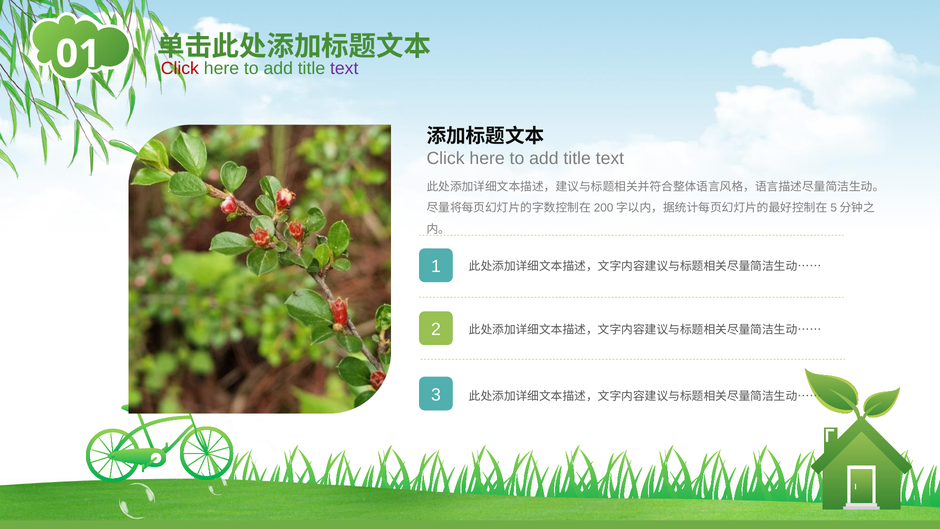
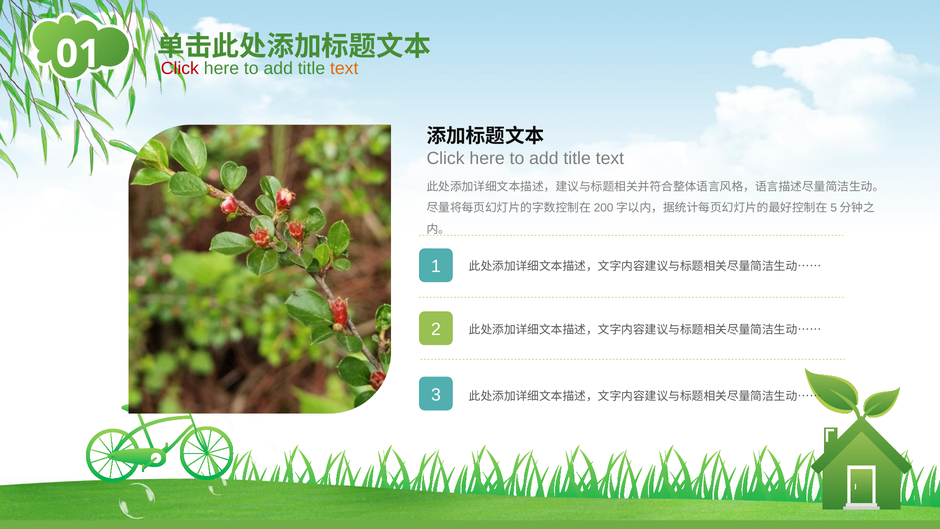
text at (344, 68) colour: purple -> orange
